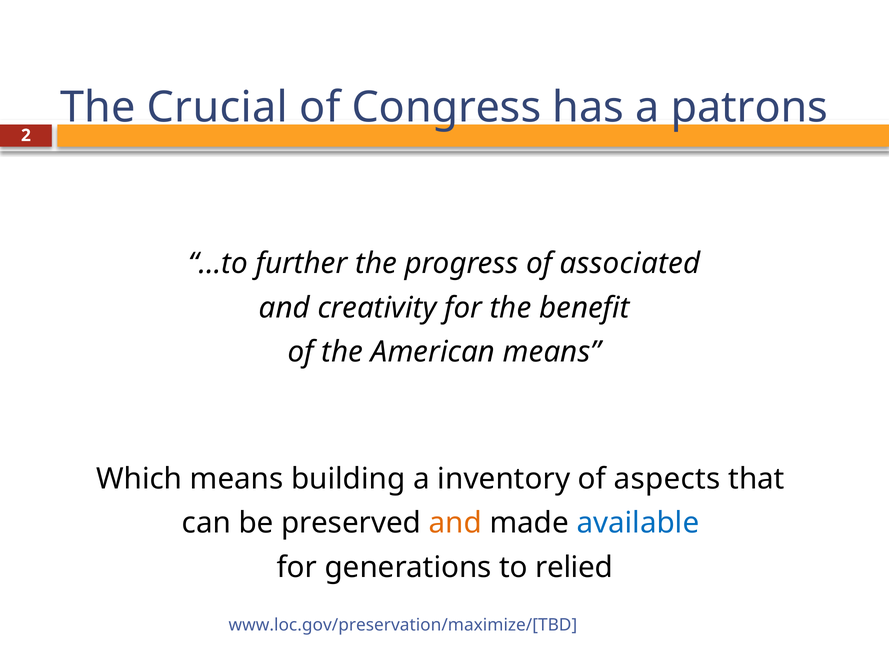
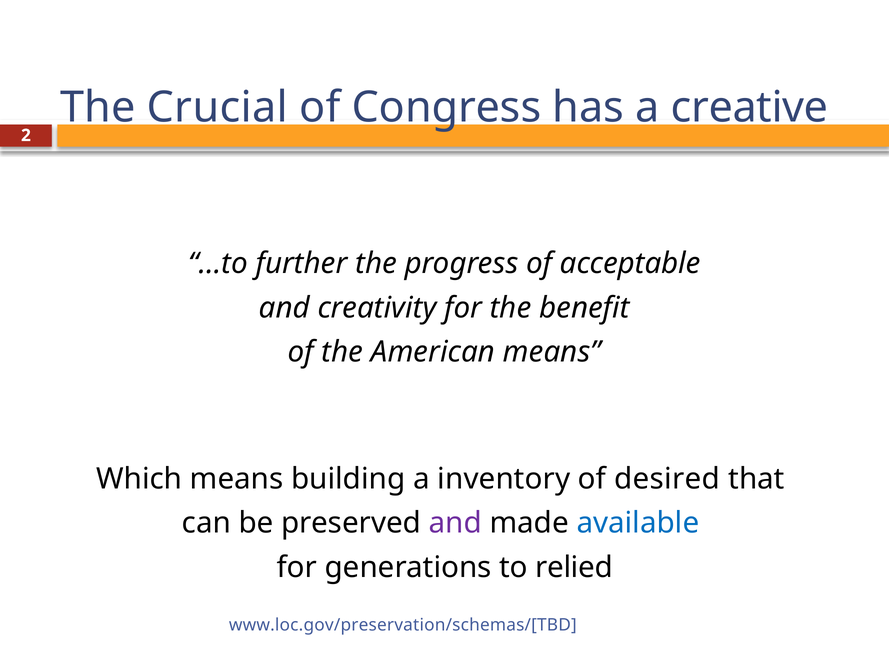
patrons: patrons -> creative
associated: associated -> acceptable
aspects: aspects -> desired
and at (455, 523) colour: orange -> purple
www.loc.gov/preservation/maximize/[TBD: www.loc.gov/preservation/maximize/[TBD -> www.loc.gov/preservation/schemas/[TBD
